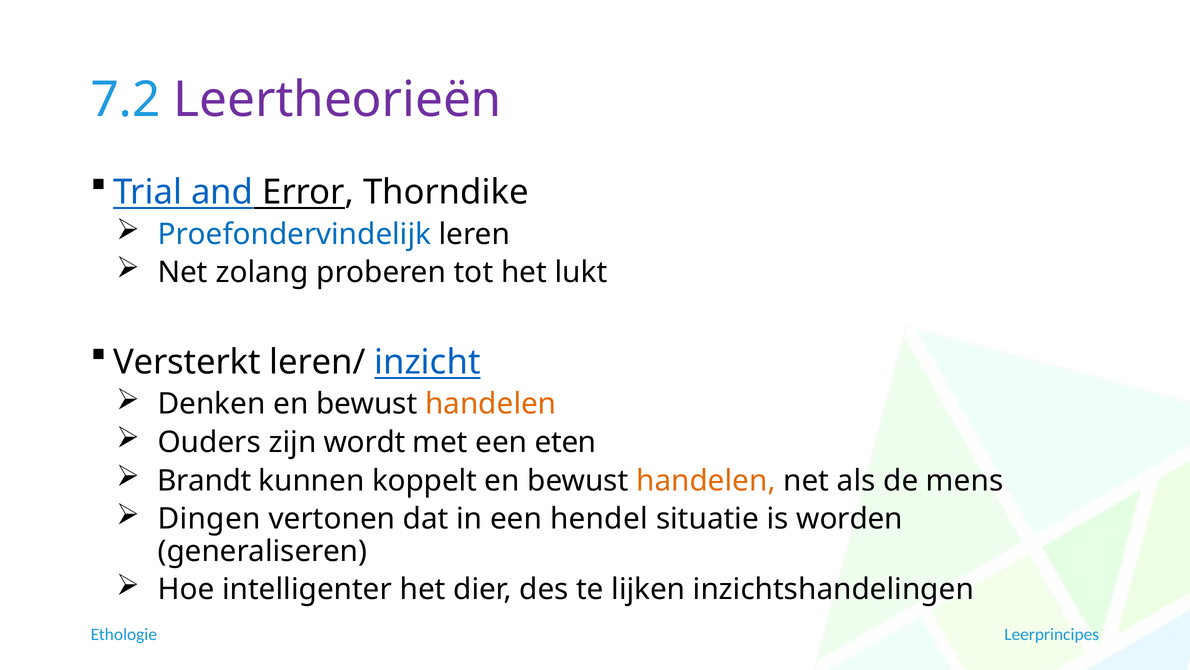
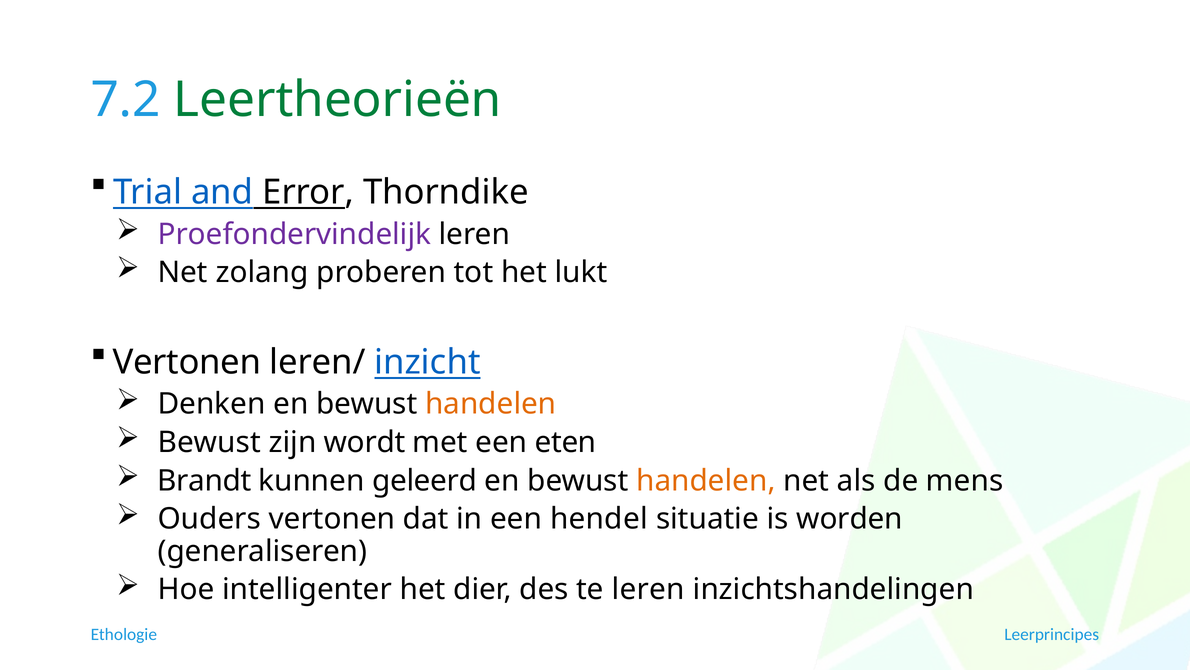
Leertheorieën colour: purple -> green
Proefondervindelijk colour: blue -> purple
Versterkt at (187, 362): Versterkt -> Vertonen
Ouders at (209, 442): Ouders -> Bewust
koppelt: koppelt -> geleerd
Dingen: Dingen -> Ouders
te lijken: lijken -> leren
